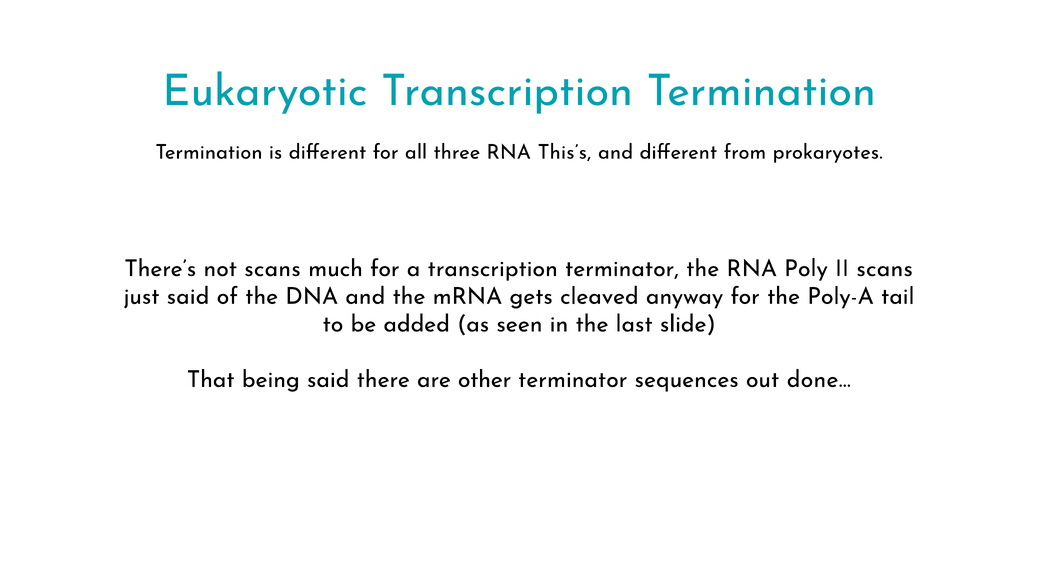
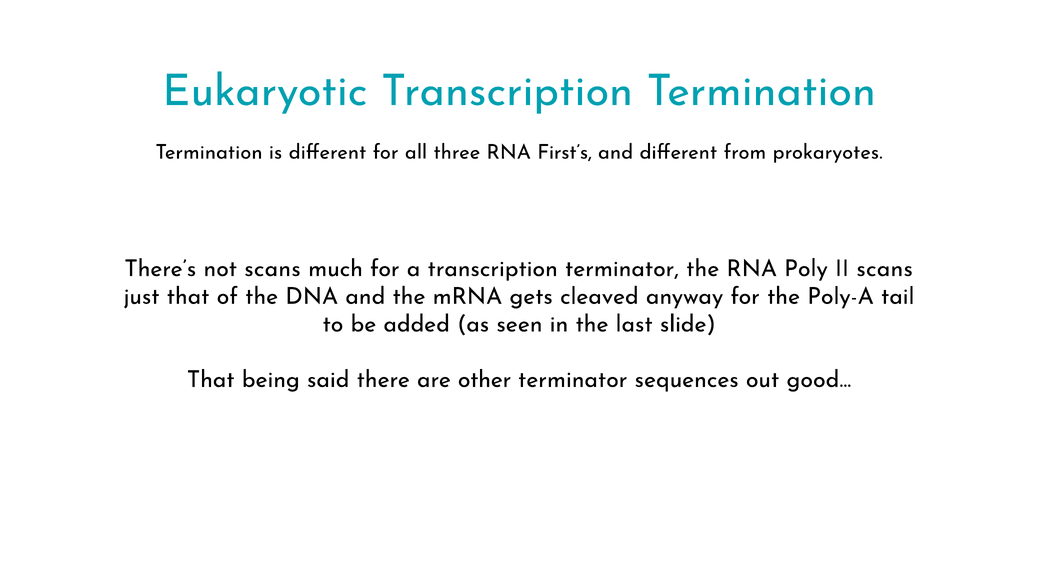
This’s: This’s -> First’s
just said: said -> that
done: done -> good
